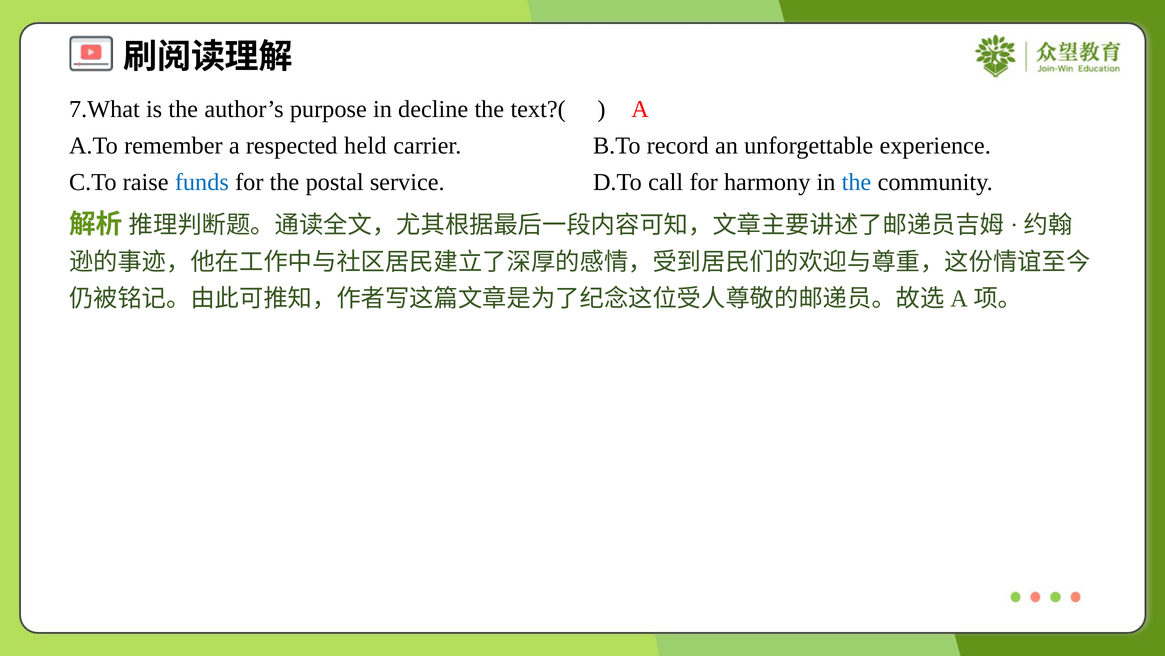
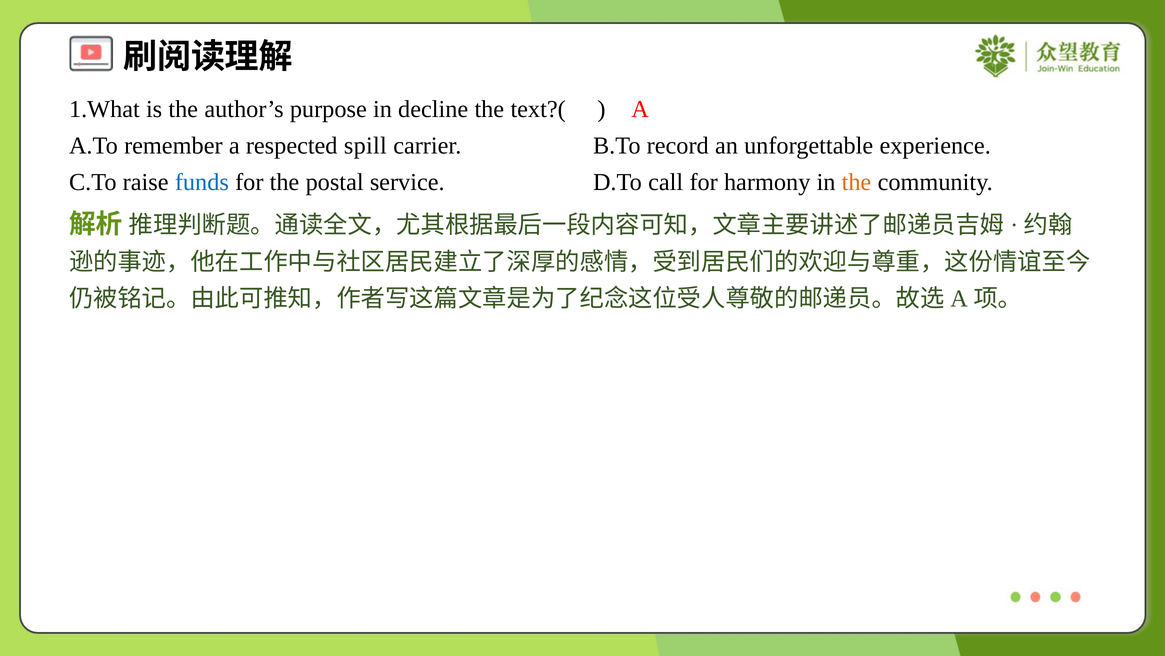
7.What: 7.What -> 1.What
held: held -> spill
the at (856, 182) colour: blue -> orange
